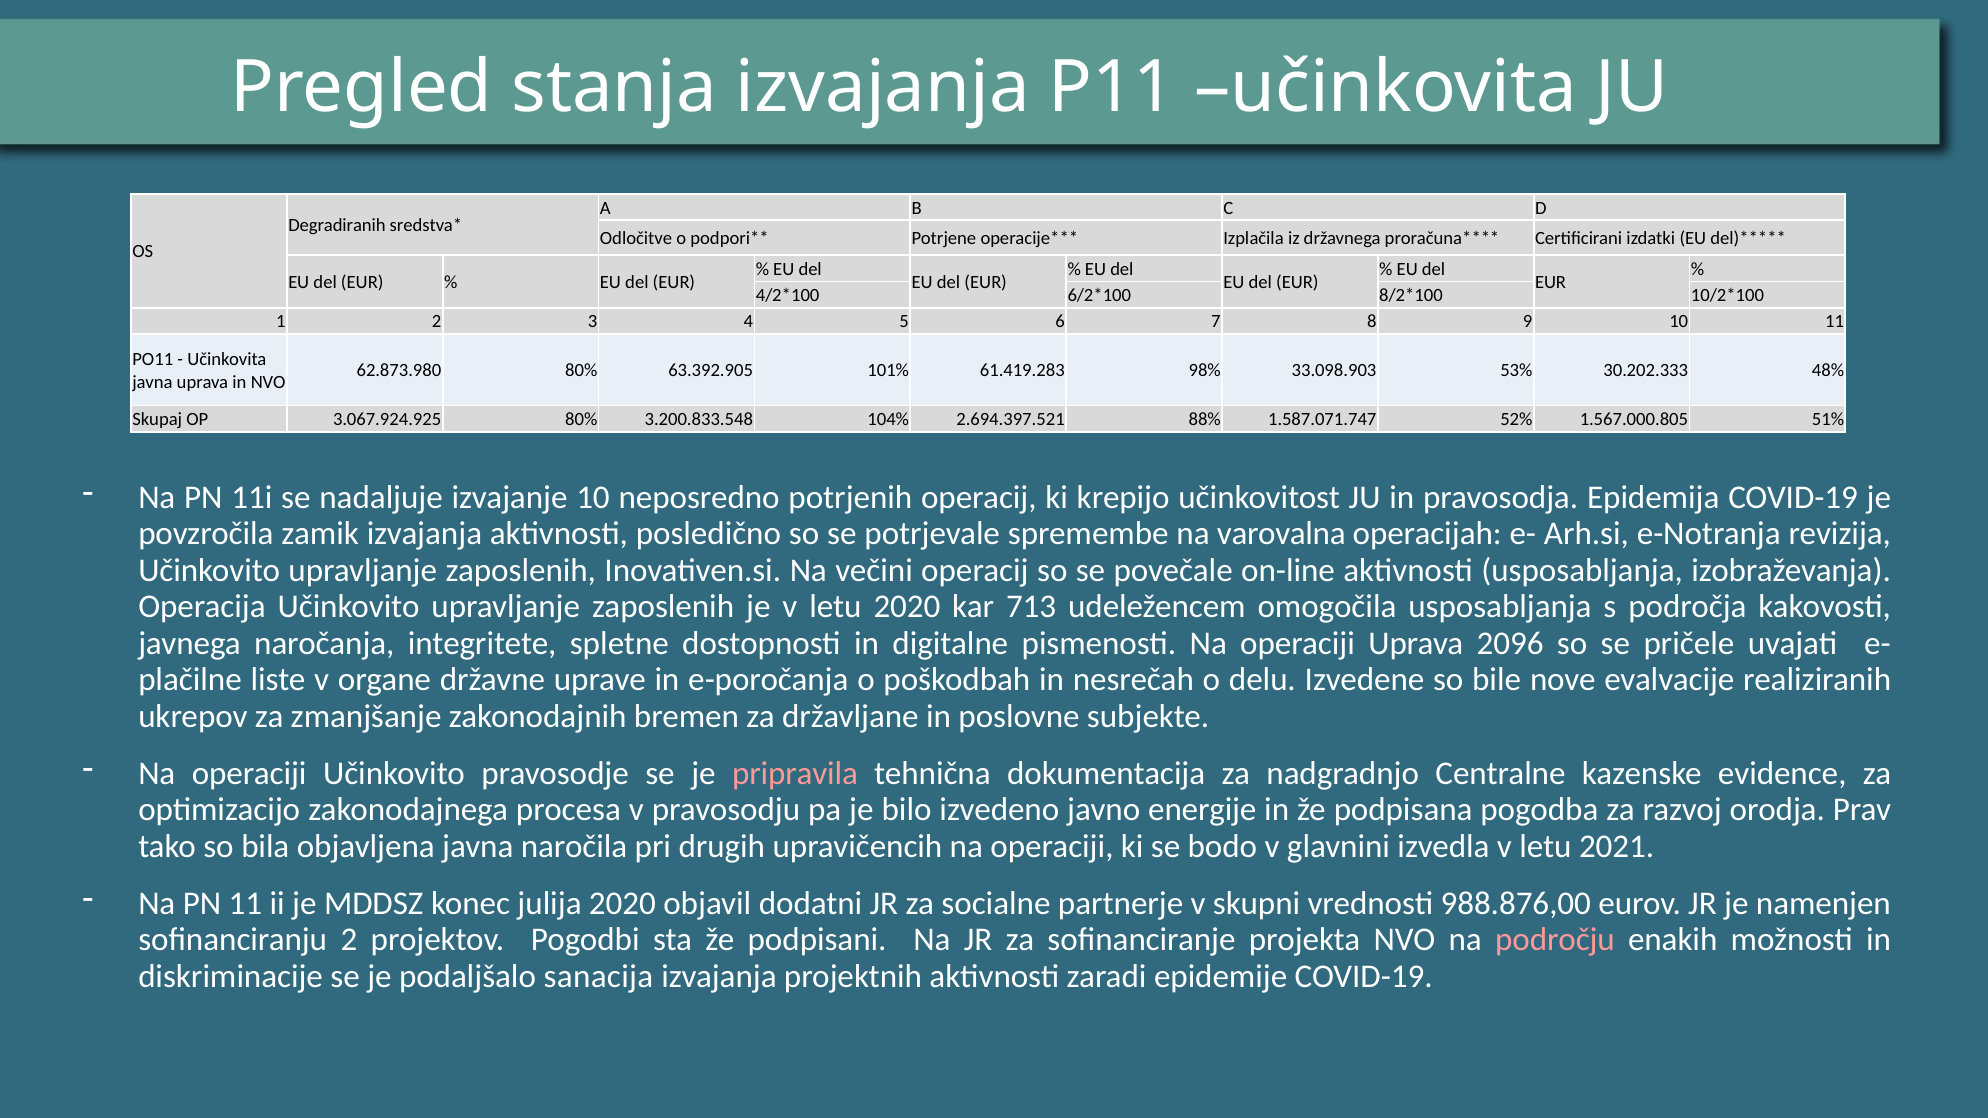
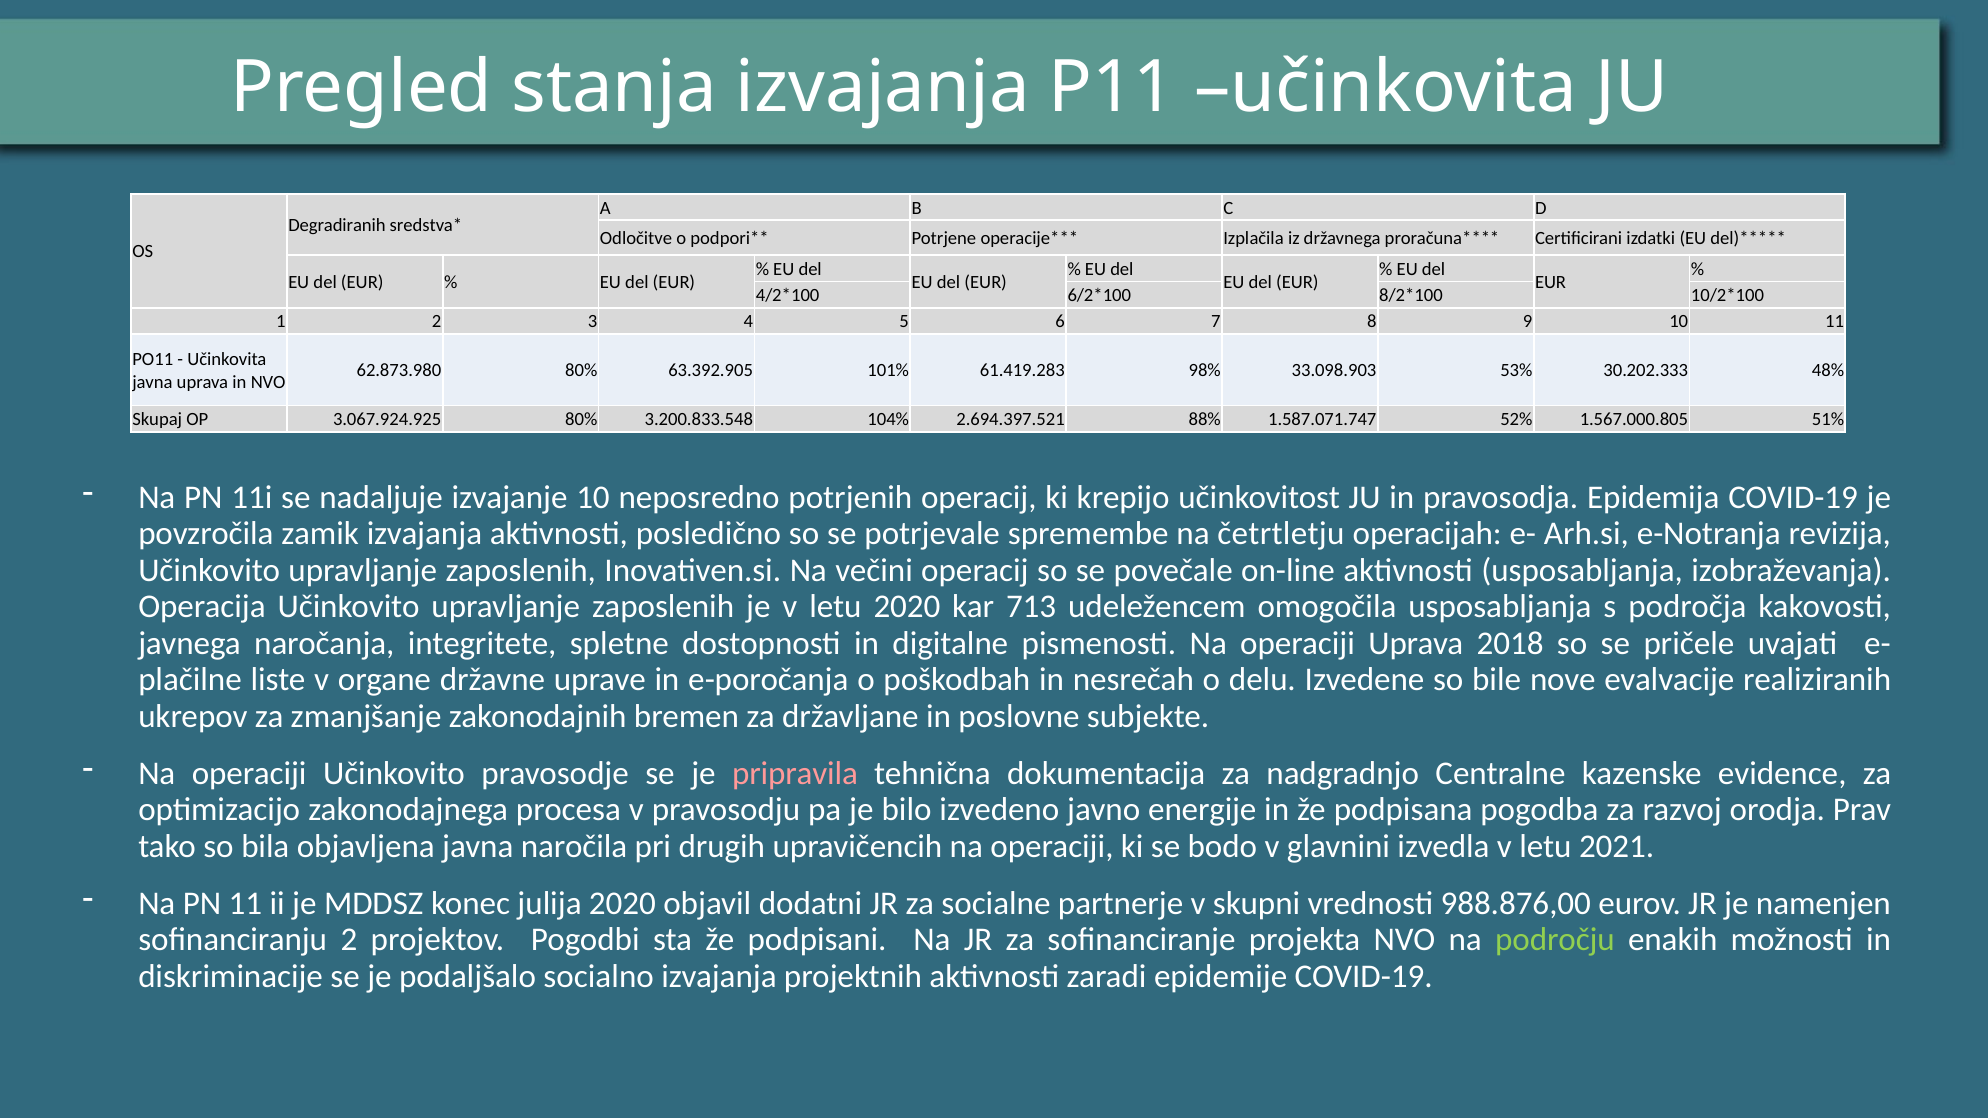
varovalna: varovalna -> četrtletju
2096: 2096 -> 2018
področju colour: pink -> light green
sanacija: sanacija -> socialno
